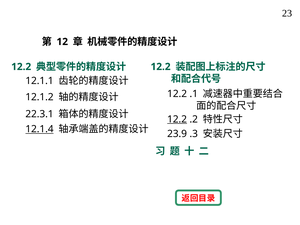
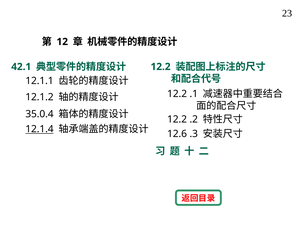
12.2 at (21, 67): 12.2 -> 42.1
22.3.1: 22.3.1 -> 35.0.4
12.2 at (177, 119) underline: present -> none
23.9: 23.9 -> 12.6
